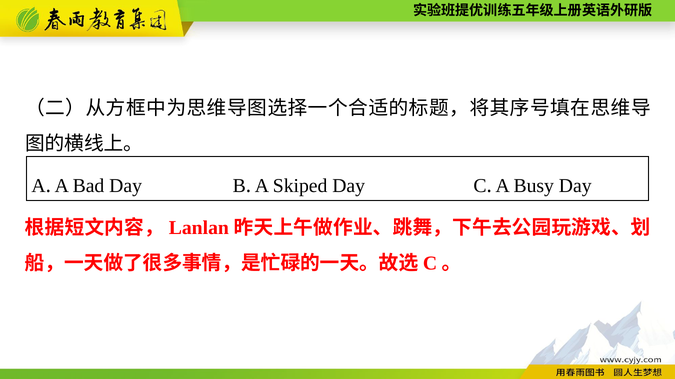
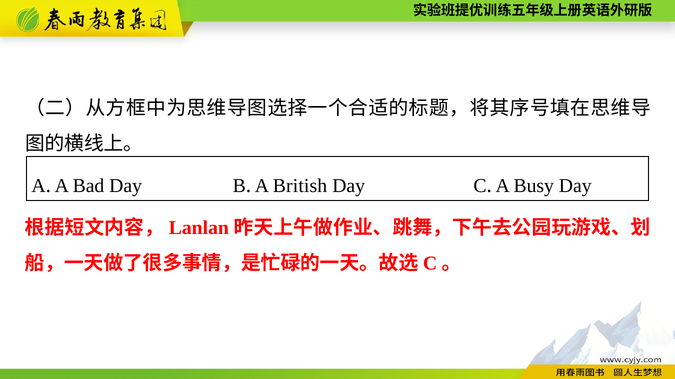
Skiped: Skiped -> British
